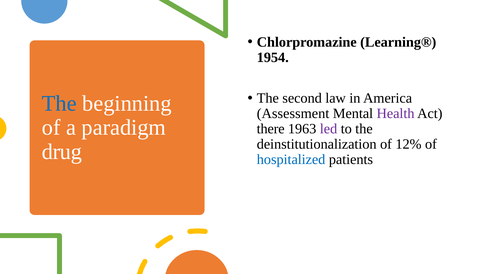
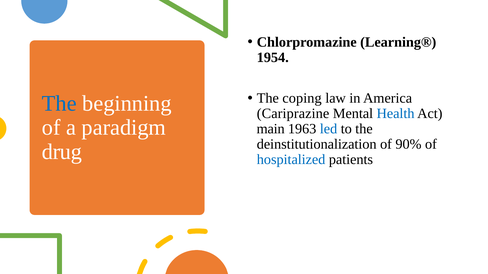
second: second -> coping
Assessment: Assessment -> Cariprazine
Health colour: purple -> blue
there: there -> main
led colour: purple -> blue
12%: 12% -> 90%
